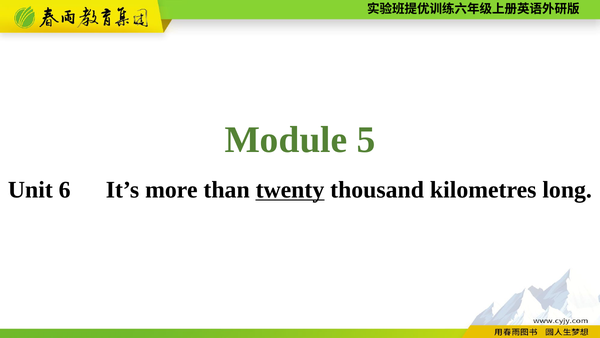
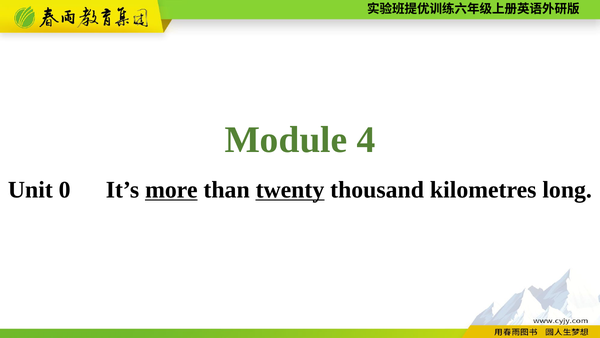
5: 5 -> 4
6: 6 -> 0
more underline: none -> present
